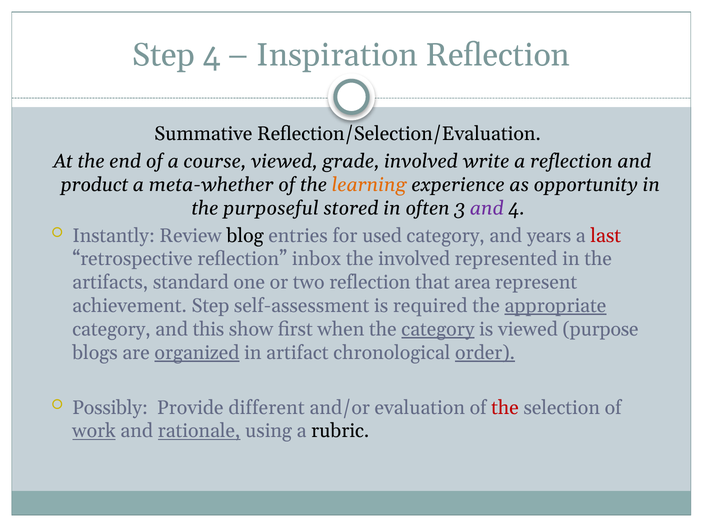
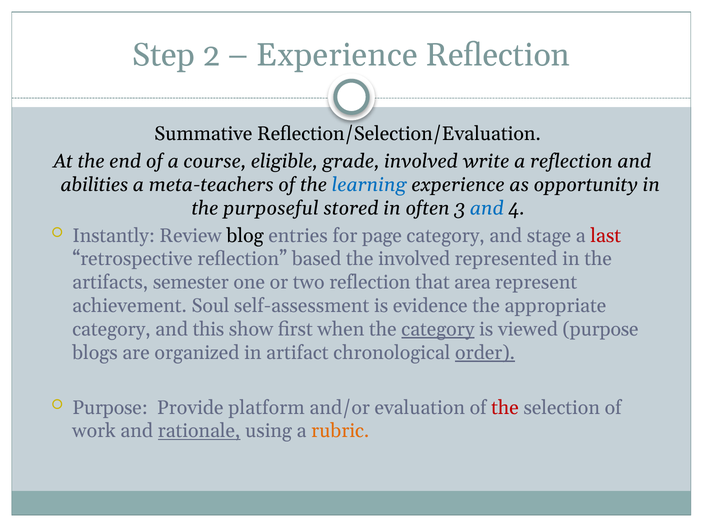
Step 4: 4 -> 2
Inspiration at (337, 55): Inspiration -> Experience
course viewed: viewed -> eligible
product: product -> abilities
meta-whether: meta-whether -> meta-teachers
learning colour: orange -> blue
and at (487, 208) colour: purple -> blue
used: used -> page
years: years -> stage
inbox: inbox -> based
standard: standard -> semester
achievement Step: Step -> Soul
required: required -> evidence
appropriate underline: present -> none
organized underline: present -> none
Possibly at (110, 408): Possibly -> Purpose
different: different -> platform
work underline: present -> none
rubric colour: black -> orange
